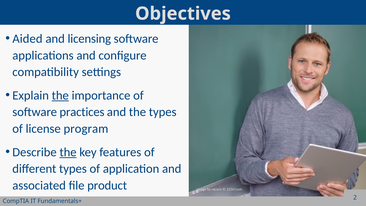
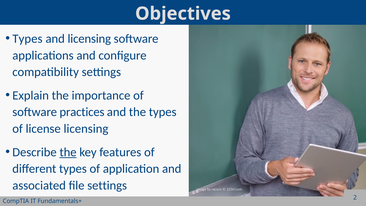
Aided at (27, 39): Aided -> Types
the at (60, 95) underline: present -> none
license program: program -> licensing
file product: product -> settings
